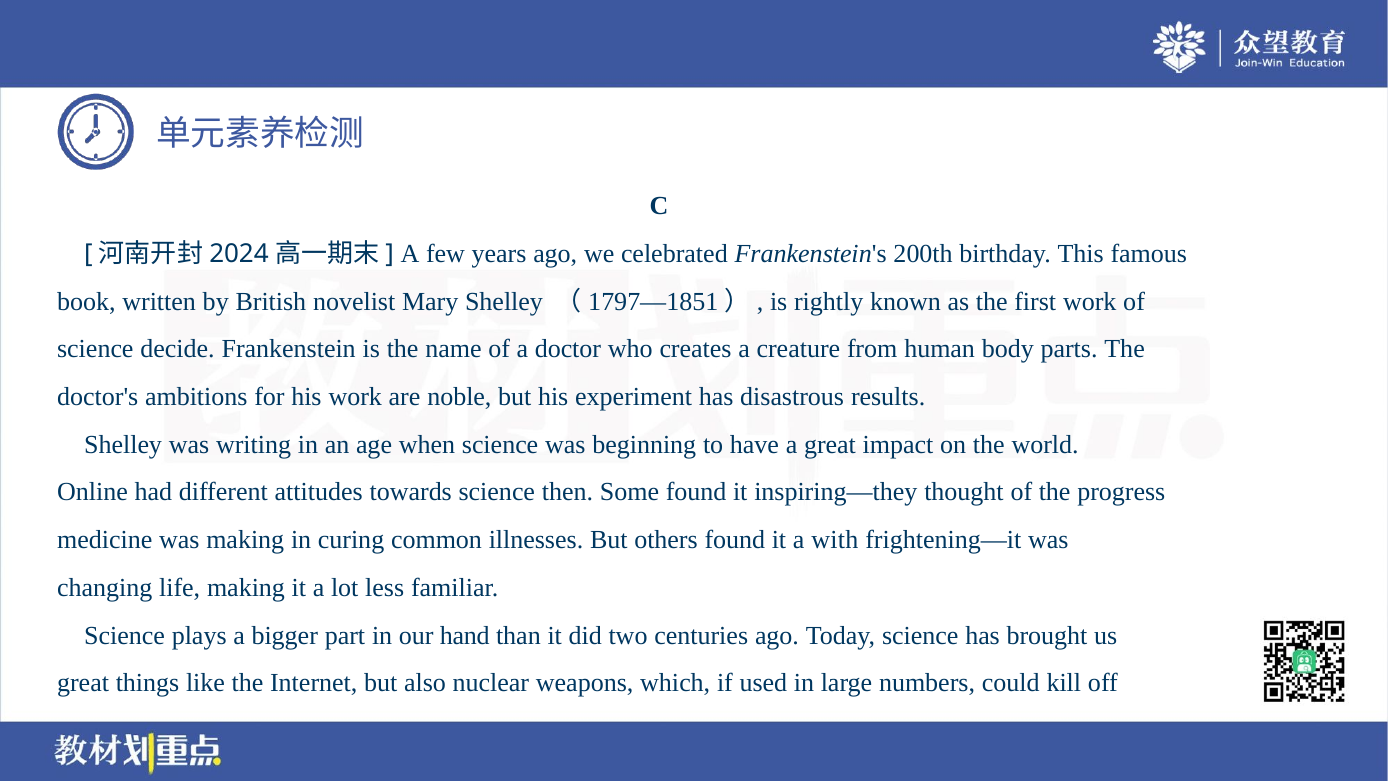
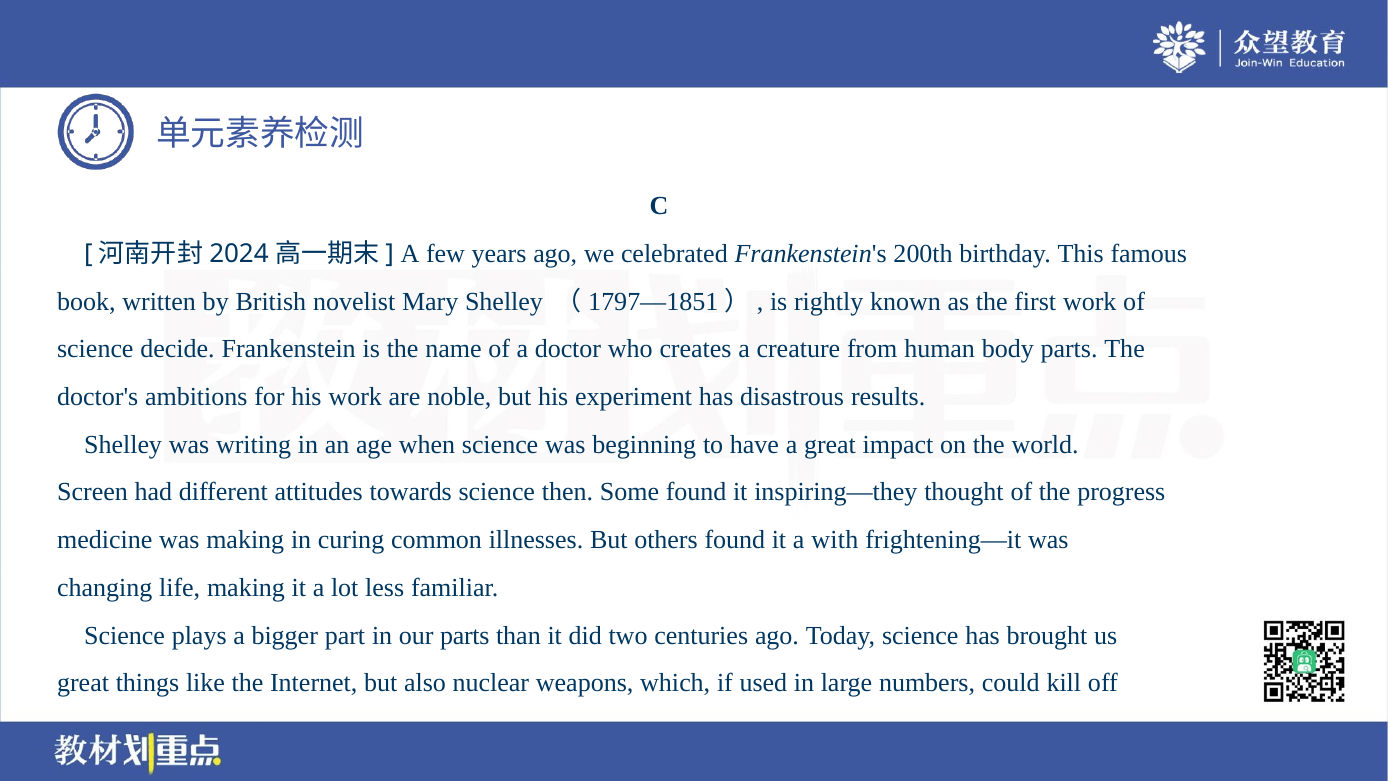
Online: Online -> Screen
our hand: hand -> parts
